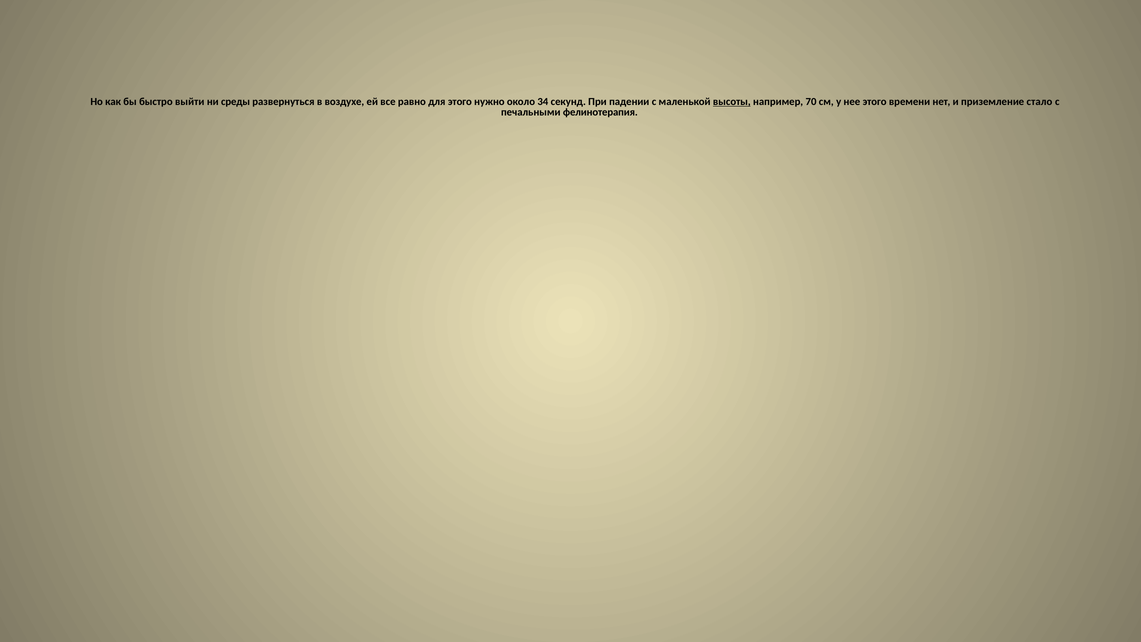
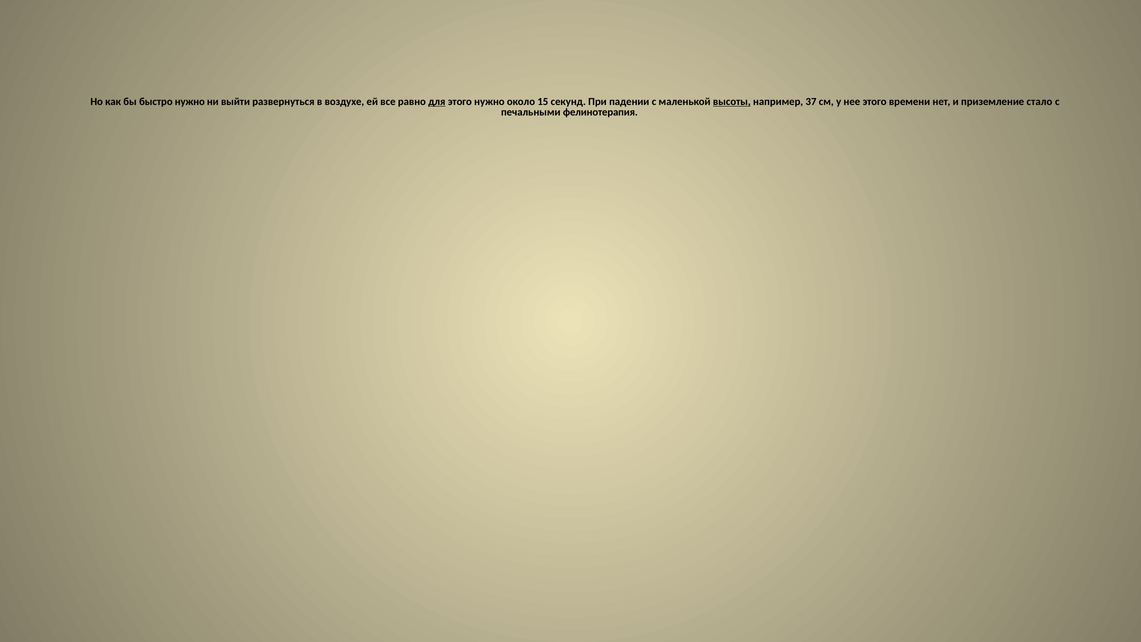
быстро выйти: выйти -> нужно
среды: среды -> выйти
для underline: none -> present
34: 34 -> 15
70: 70 -> 37
